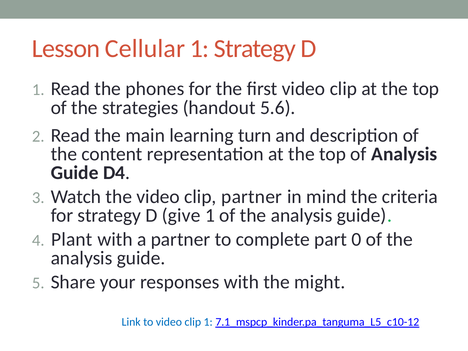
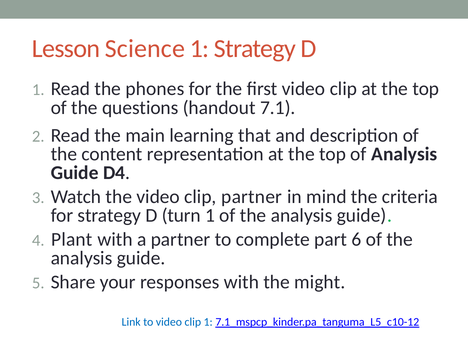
Cellular: Cellular -> Science
strategies: strategies -> questions
5.6: 5.6 -> 7.1
turn: turn -> that
give: give -> turn
0: 0 -> 6
